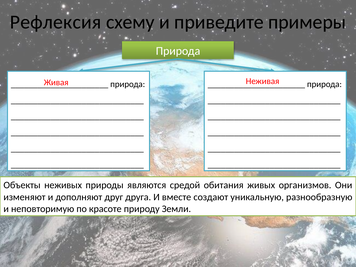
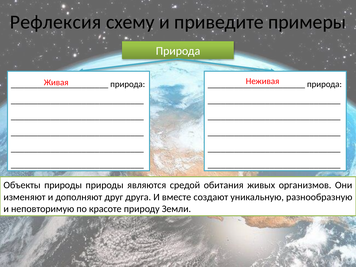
неживых at (63, 185): неживых -> природы
